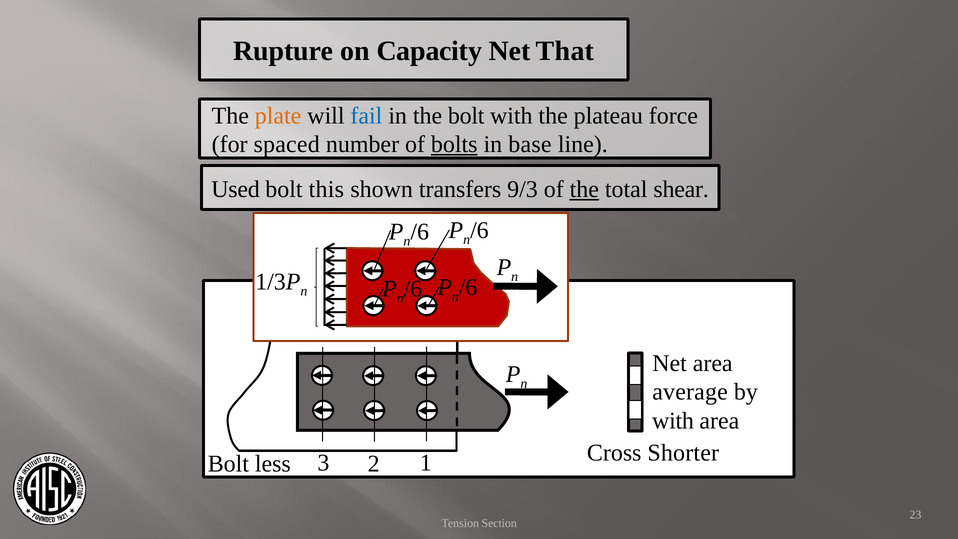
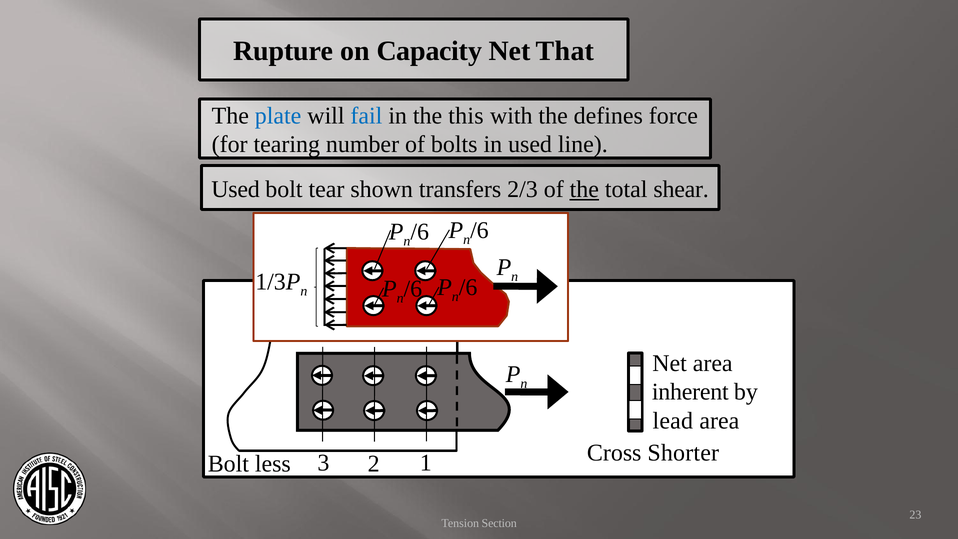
plate colour: orange -> blue
the bolt: bolt -> this
plateau: plateau -> defines
spaced: spaced -> tearing
bolts underline: present -> none
in base: base -> used
this: this -> tear
9/3: 9/3 -> 2/3
average: average -> inherent
with at (673, 421): with -> lead
